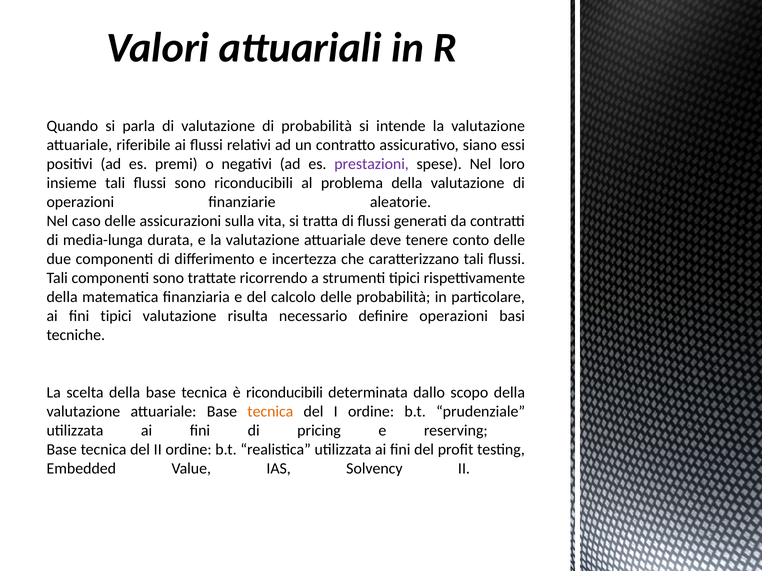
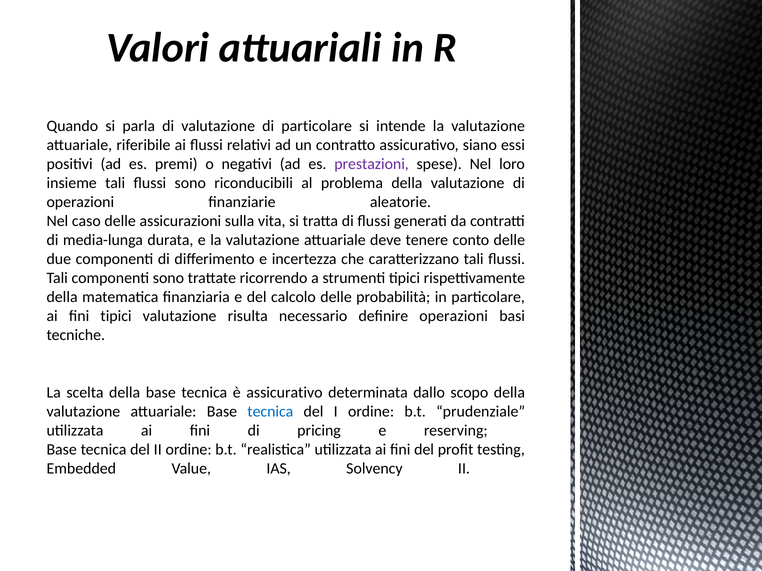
di probabilità: probabilità -> particolare
è riconducibili: riconducibili -> assicurativo
tecnica at (270, 412) colour: orange -> blue
